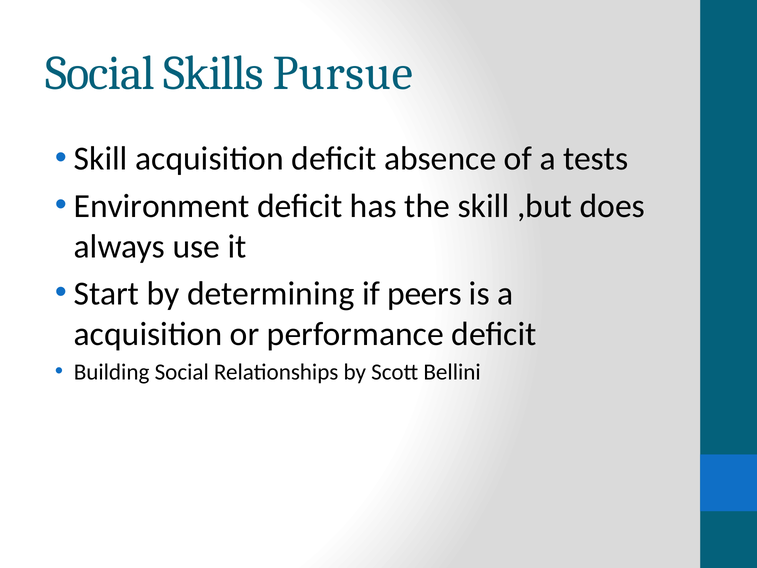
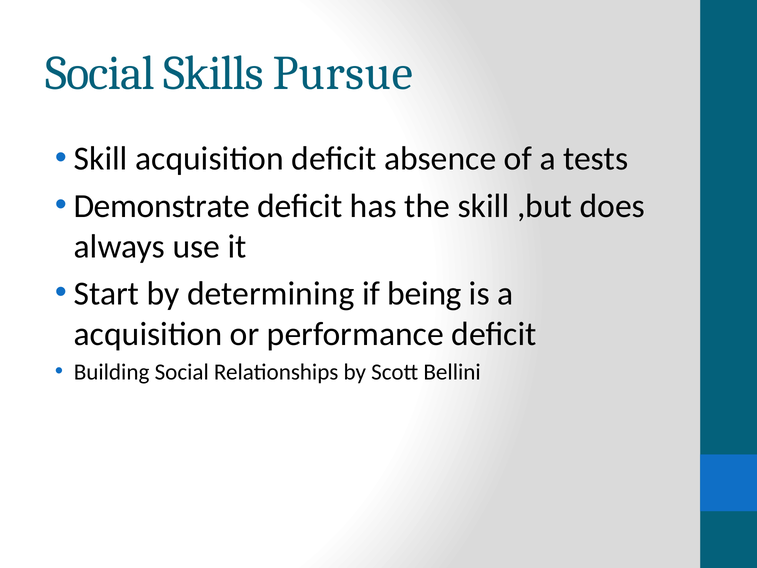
Environment: Environment -> Demonstrate
peers: peers -> being
